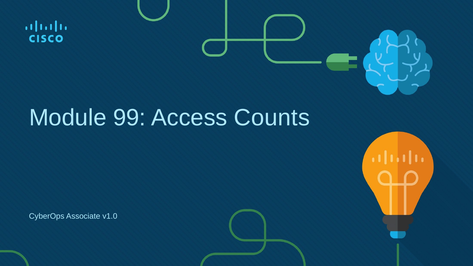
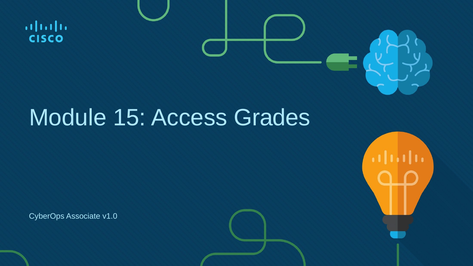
99: 99 -> 15
Counts: Counts -> Grades
